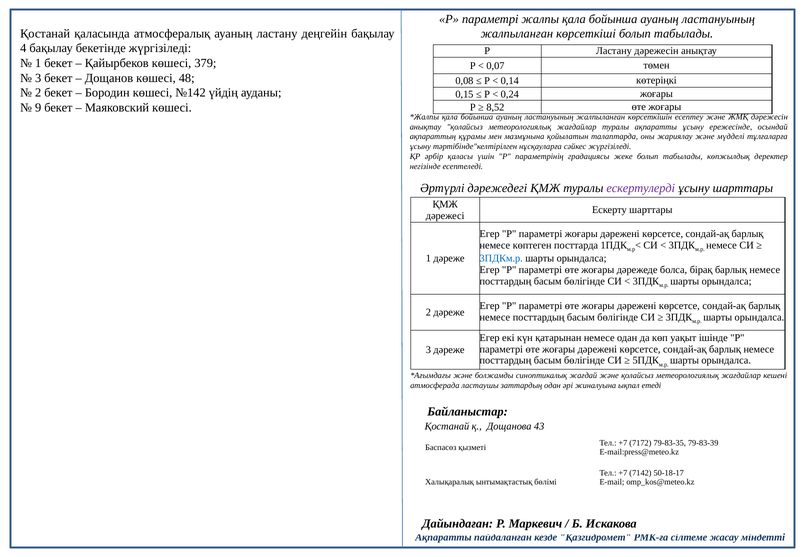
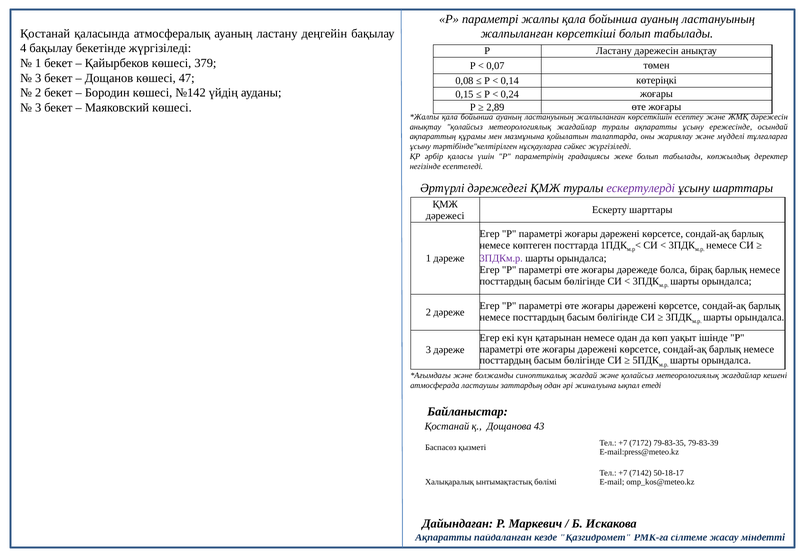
48: 48 -> 47
9 at (38, 108): 9 -> 3
8,52: 8,52 -> 2,89
3ПДКм.р colour: blue -> purple
